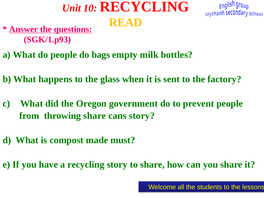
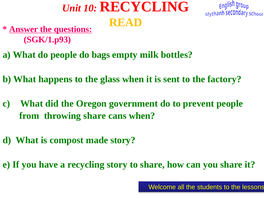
cans story: story -> when
made must: must -> story
